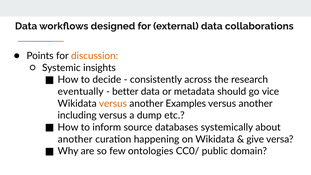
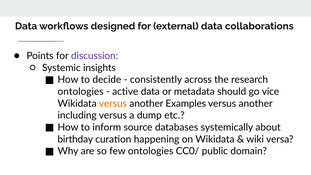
discussion colour: orange -> purple
eventually at (81, 92): eventually -> ontologies
better: better -> active
another at (75, 139): another -> birthday
give: give -> wiki
